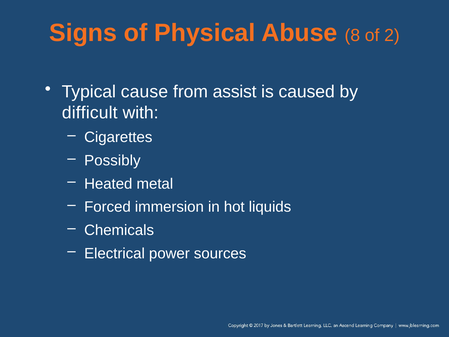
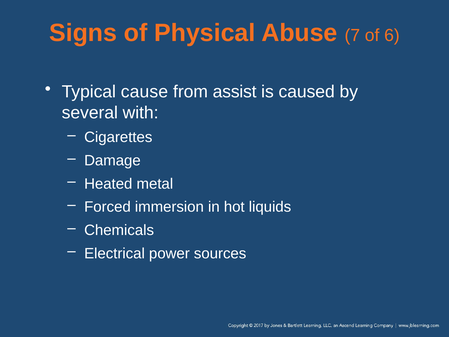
8: 8 -> 7
2: 2 -> 6
difficult: difficult -> several
Possibly: Possibly -> Damage
